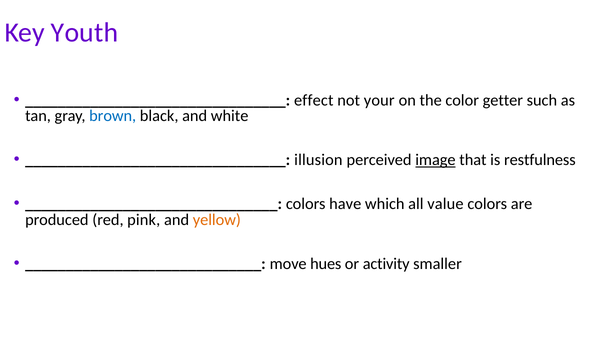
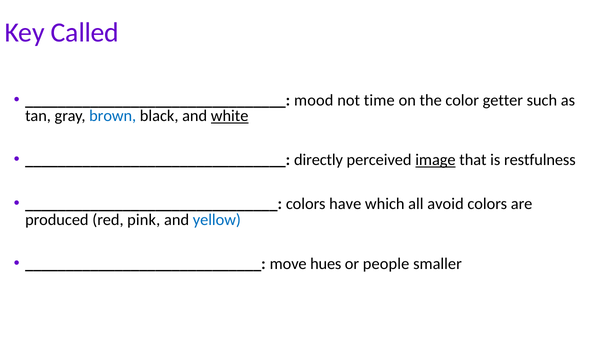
Youth: Youth -> Called
effect: effect -> mood
your: your -> time
white underline: none -> present
illusion: illusion -> directly
value: value -> avoid
yellow colour: orange -> blue
activity: activity -> people
